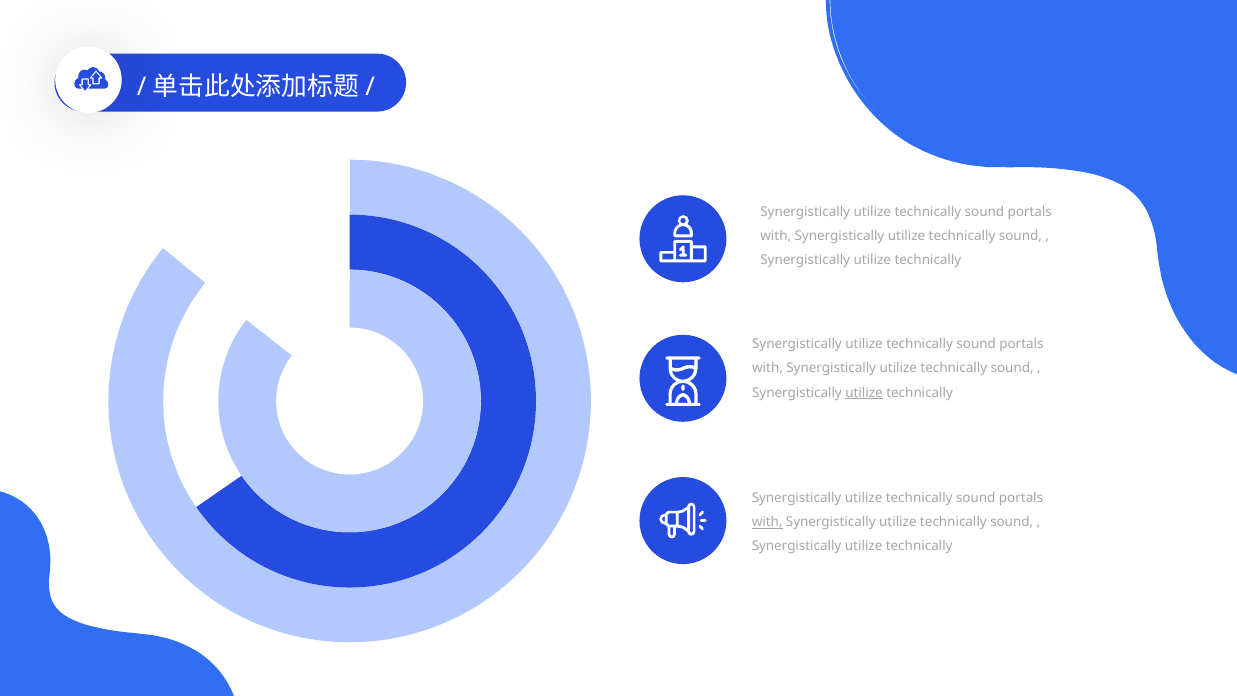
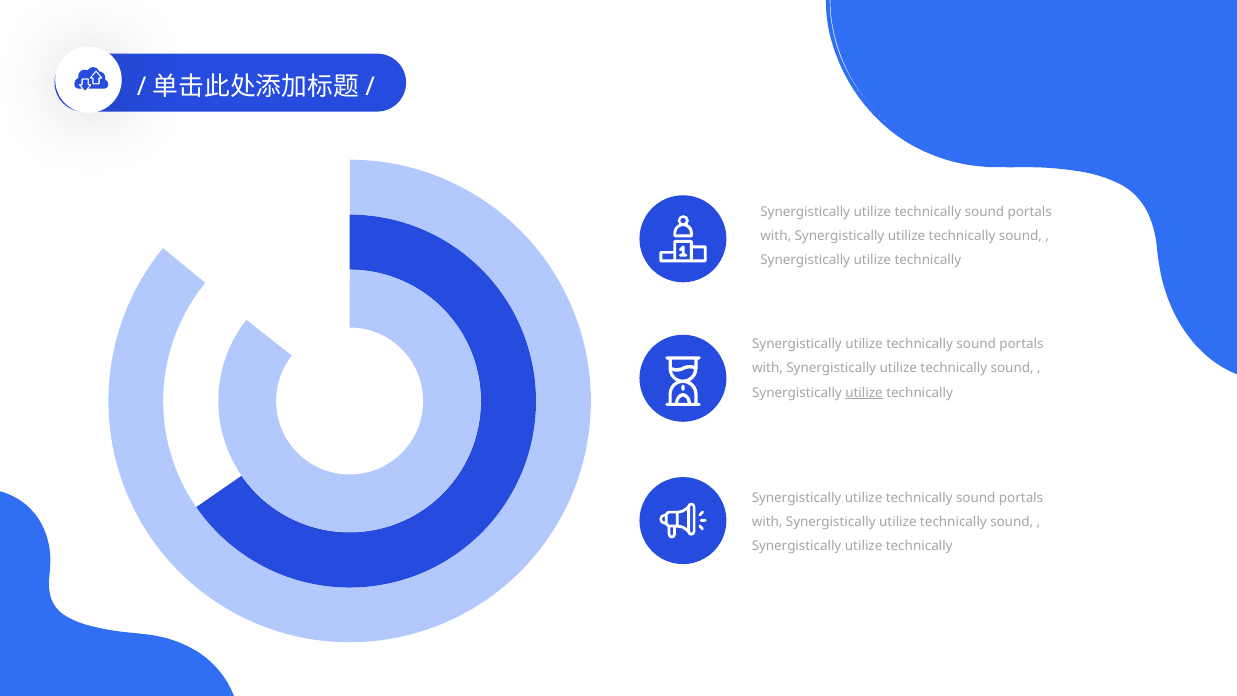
with at (767, 522) underline: present -> none
